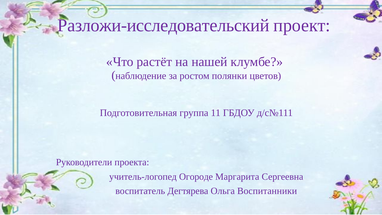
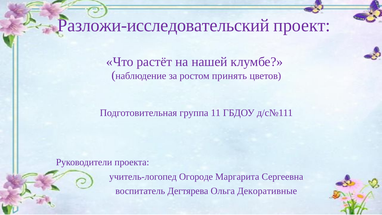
полянки: полянки -> принять
Воспитанники: Воспитанники -> Декоративные
